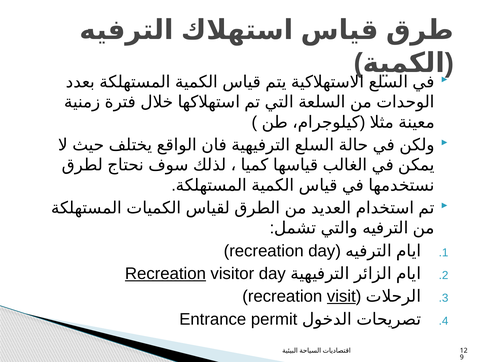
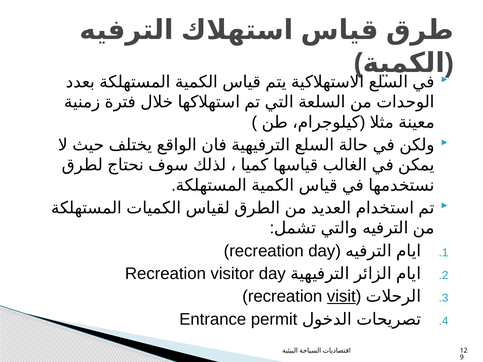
Recreation at (165, 274) underline: present -> none
